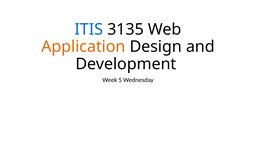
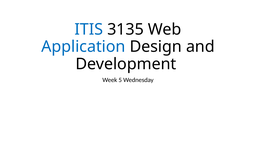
Application colour: orange -> blue
